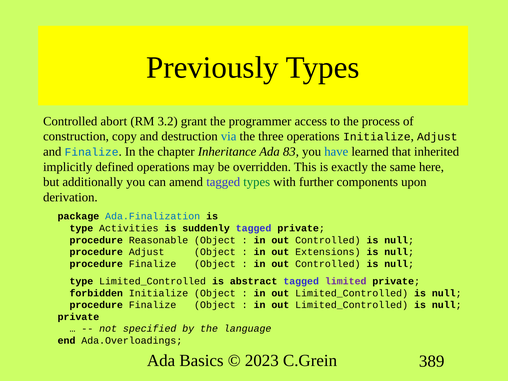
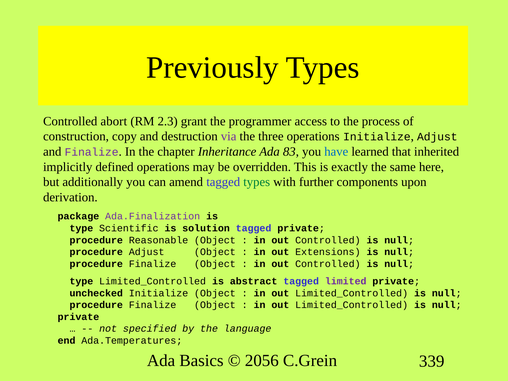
3.2: 3.2 -> 2.3
via colour: blue -> purple
Finalize at (92, 152) colour: blue -> purple
Ada.Finalization colour: blue -> purple
Activities: Activities -> Scientific
suddenly: suddenly -> solution
forbidden: forbidden -> unchecked
Ada.Overloadings: Ada.Overloadings -> Ada.Temperatures
2023: 2023 -> 2056
389: 389 -> 339
